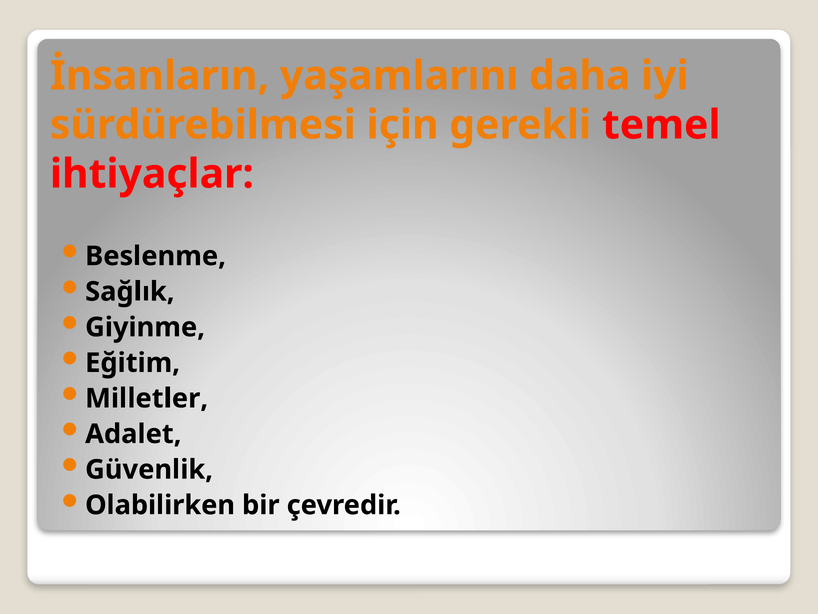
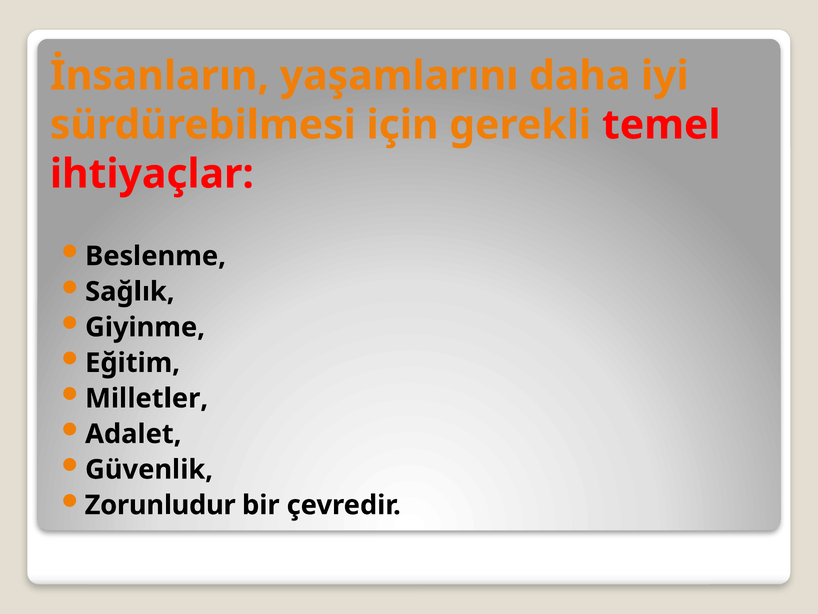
Olabilirken: Olabilirken -> Zorunludur
